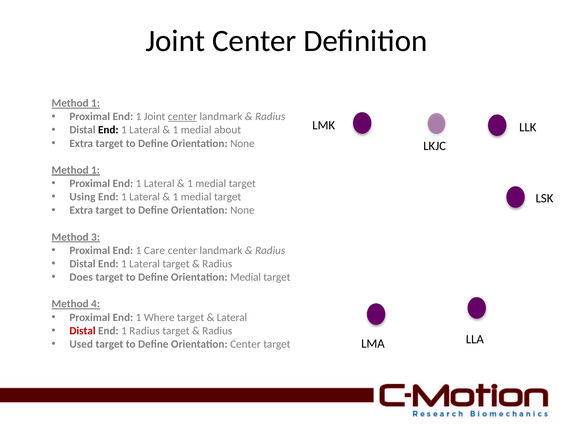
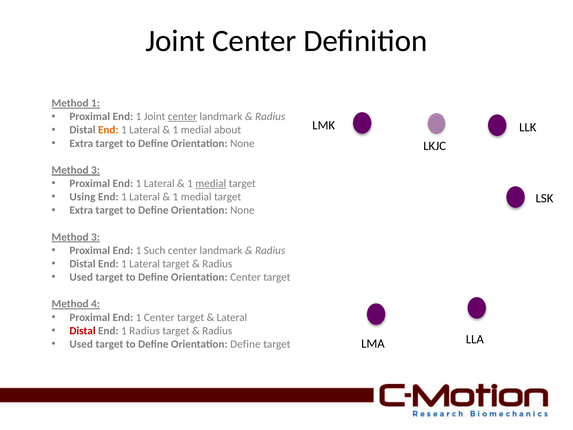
End at (108, 130) colour: black -> orange
1 at (96, 170): 1 -> 3
medial at (211, 183) underline: none -> present
Care: Care -> Such
Does at (81, 277): Does -> Used
Orientation Medial: Medial -> Center
1 Where: Where -> Center
Orientation Center: Center -> Define
